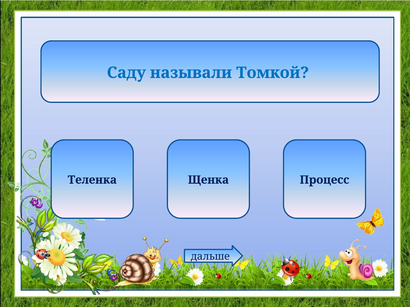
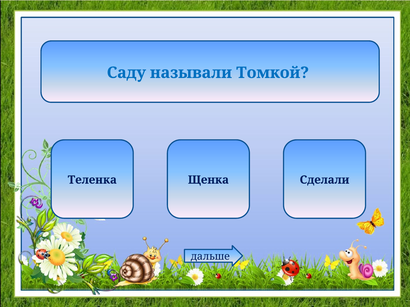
Процесс: Процесс -> Сделали
